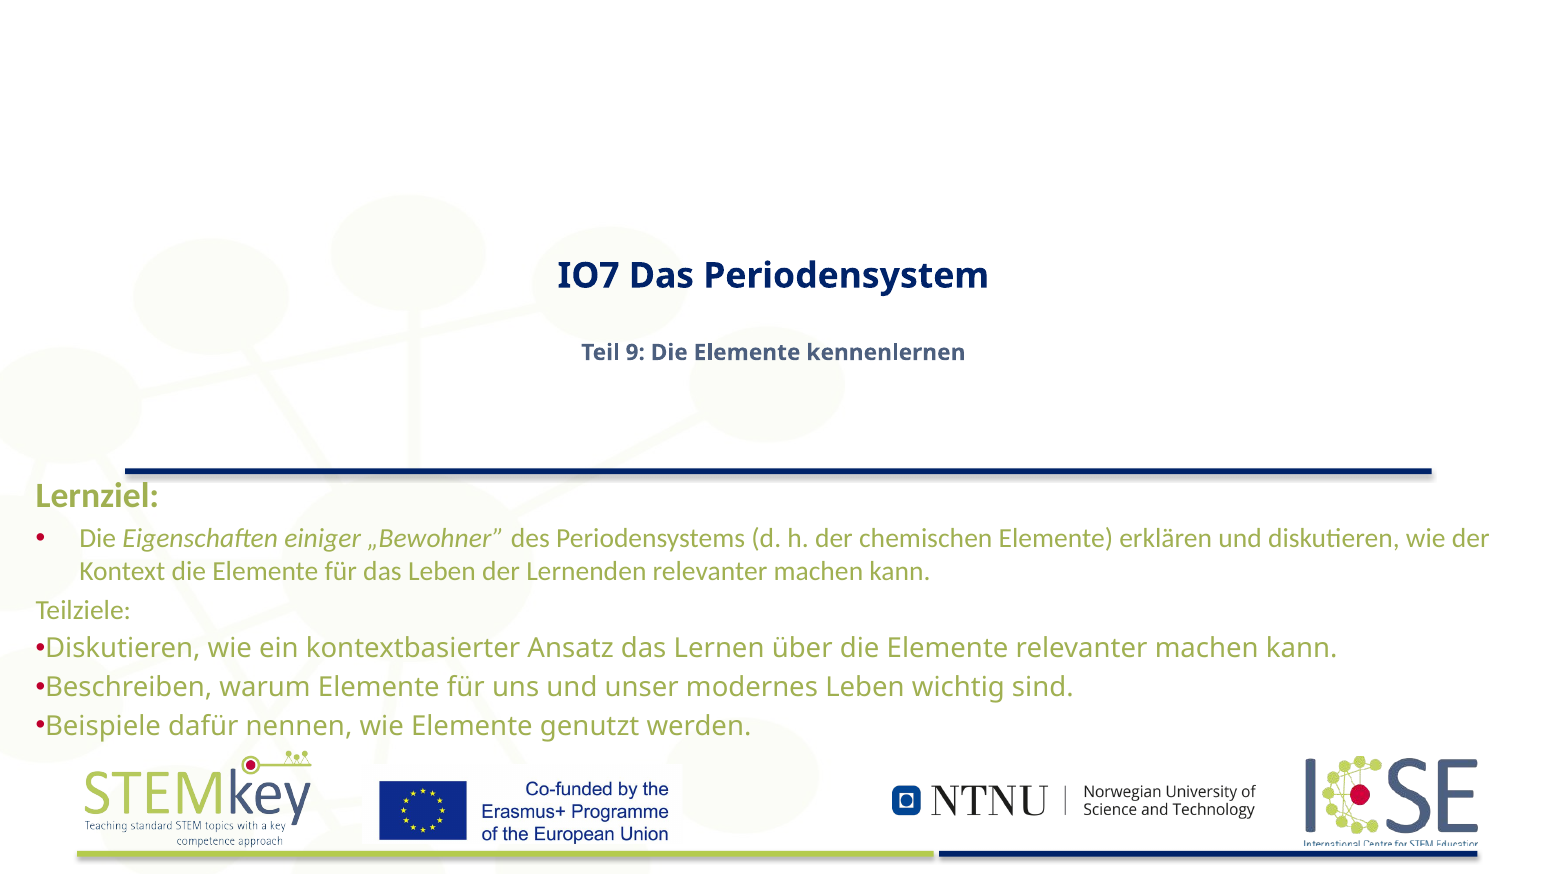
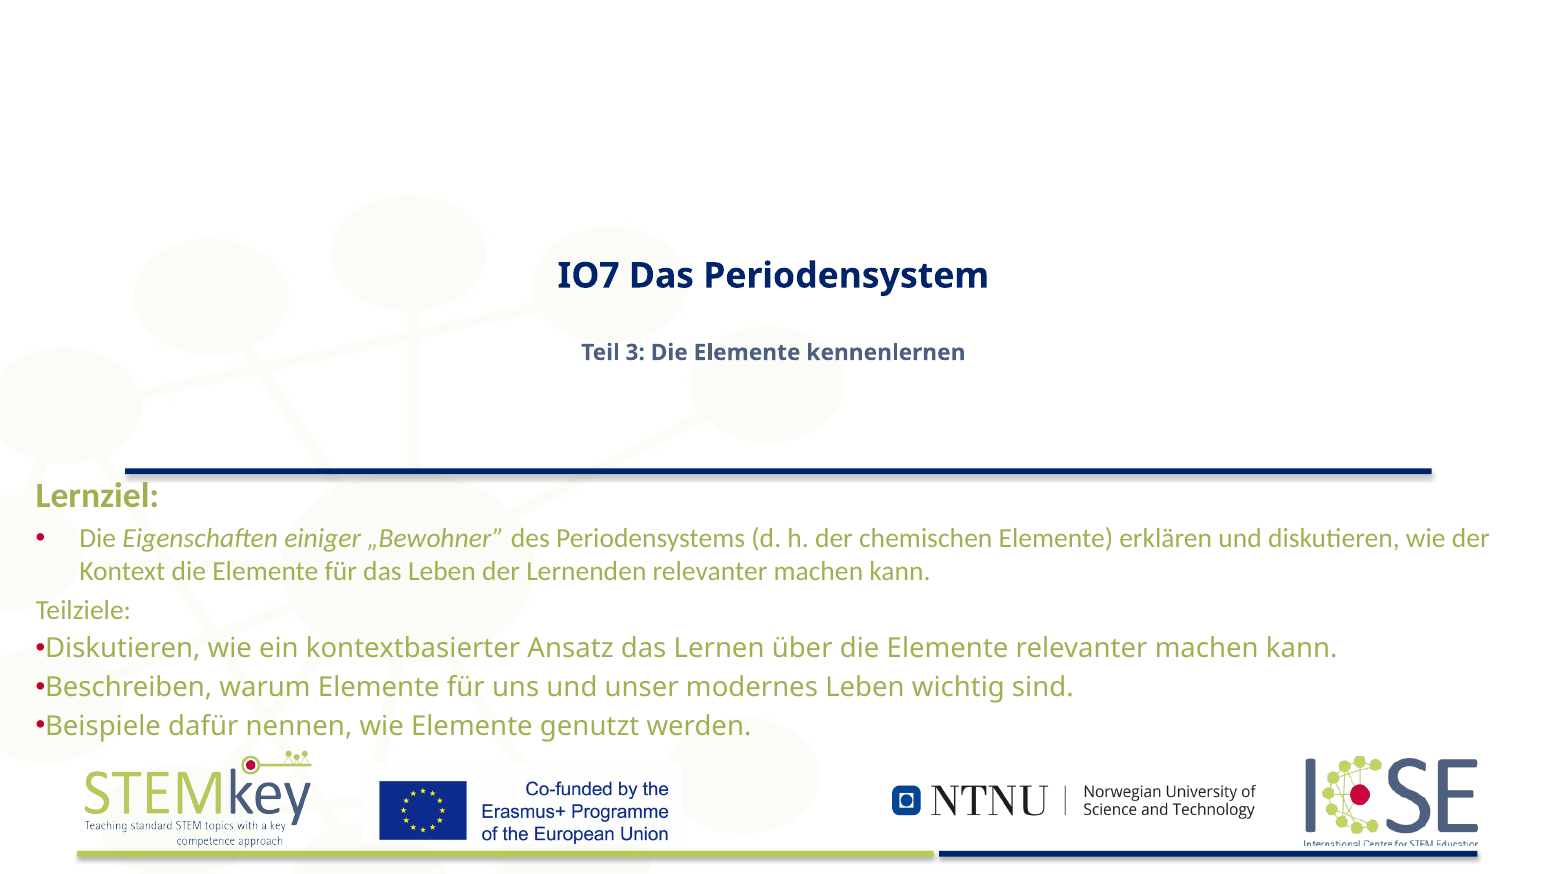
9: 9 -> 3
